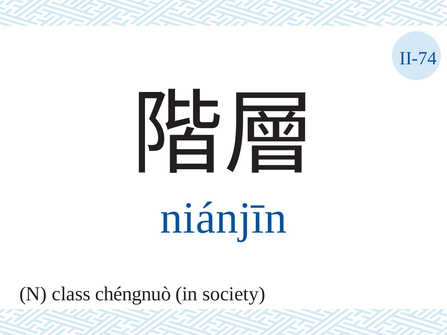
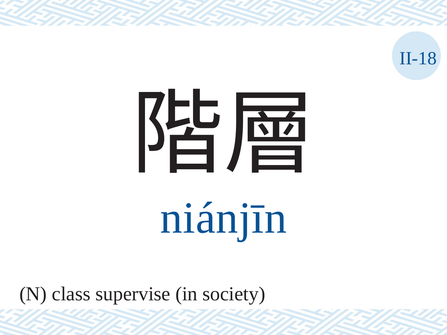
II-74: II-74 -> II-18
chéngnuò: chéngnuò -> supervise
